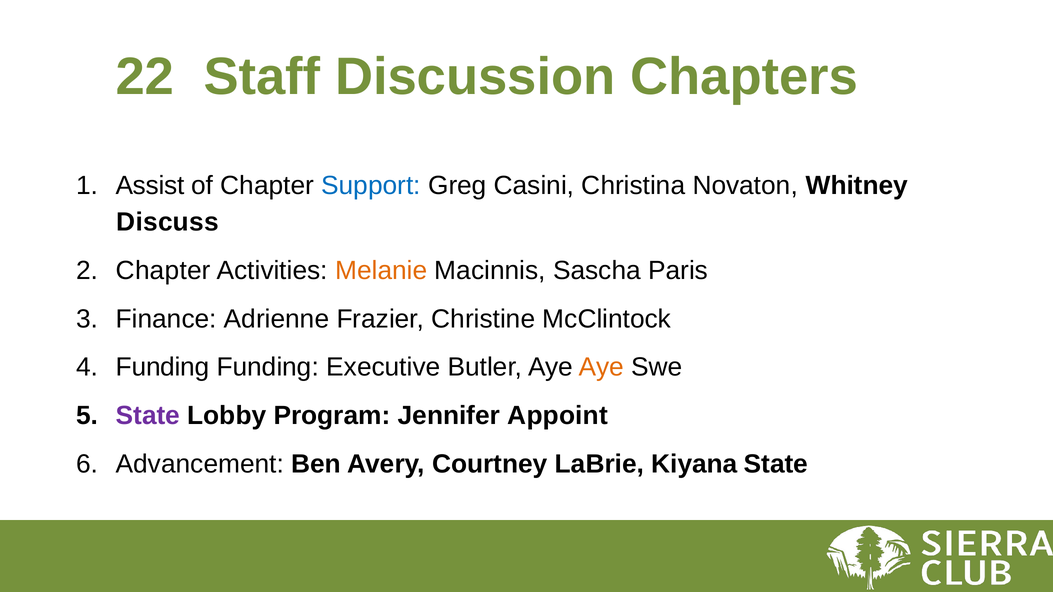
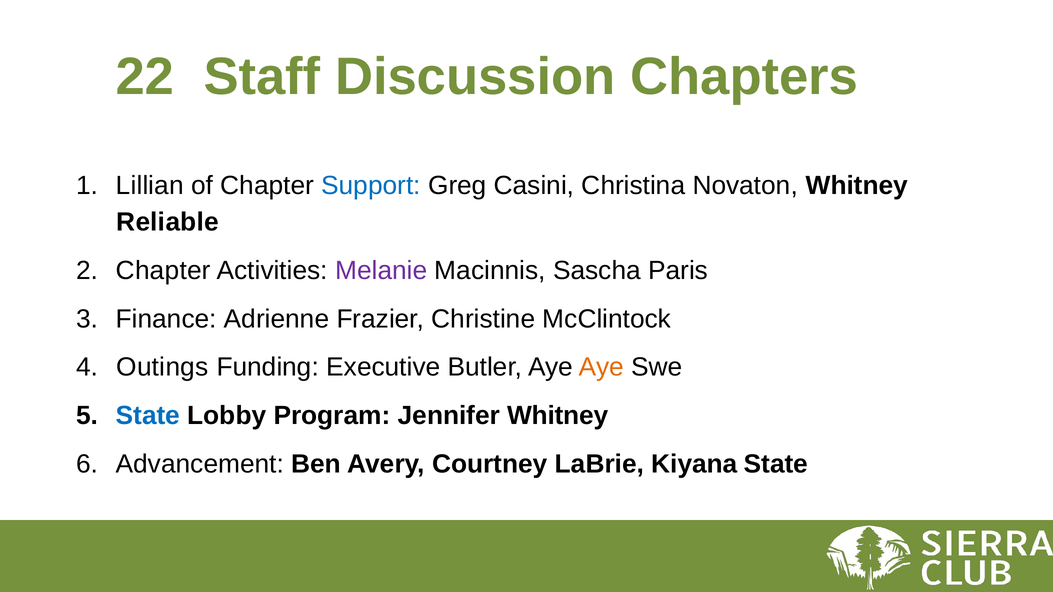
Assist: Assist -> Lillian
Discuss: Discuss -> Reliable
Melanie colour: orange -> purple
Funding at (163, 367): Funding -> Outings
State at (148, 416) colour: purple -> blue
Jennifer Appoint: Appoint -> Whitney
